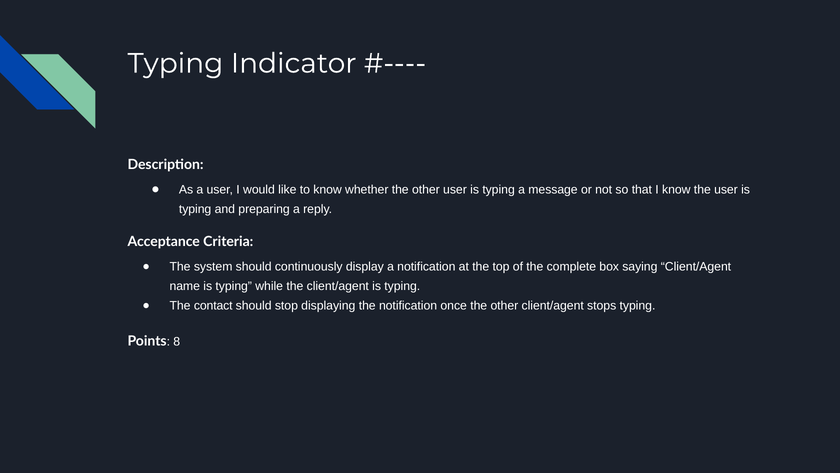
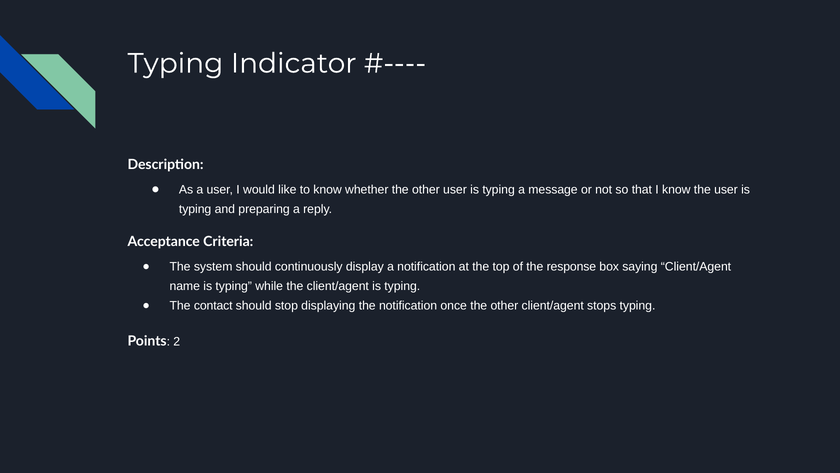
complete: complete -> response
8: 8 -> 2
